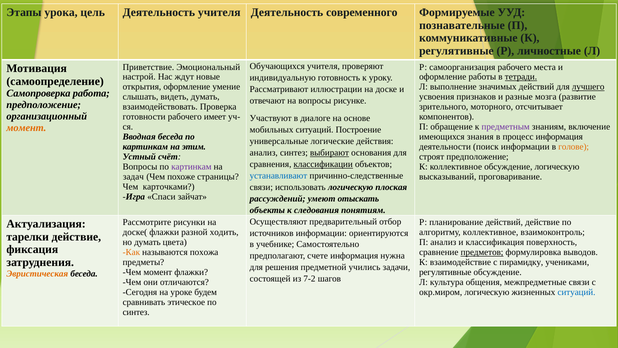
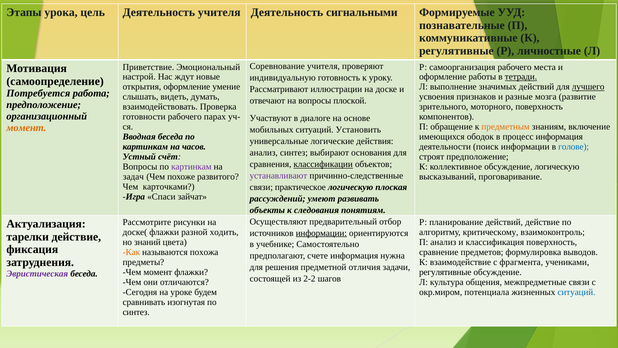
современного: современного -> сигнальными
Обучающихся: Обучающихся -> Соревнование
Самопроверка: Самопроверка -> Потребуется
рисунке: рисунке -> плоской
моторного отсчитывает: отсчитывает -> поверхность
имеет: имеет -> парах
предметным colour: purple -> orange
Построение: Построение -> Установить
знания: знания -> ободок
этим: этим -> часов
голове colour: orange -> blue
выбирают underline: present -> none
устанавливают colour: blue -> purple
страницы: страницы -> развитого
использовать: использовать -> практическое
отыскать: отыскать -> развивать
алгоритму коллективное: коллективное -> критическому
информации at (321, 233) underline: none -> present
но думать: думать -> знаний
предметов underline: present -> none
пирамидку: пирамидку -> фрагмента
учились: учились -> отличия
Эвристическая colour: orange -> purple
7-2: 7-2 -> 2-2
окр.миром логическую: логическую -> потенциала
этическое: этическое -> изогнутая
